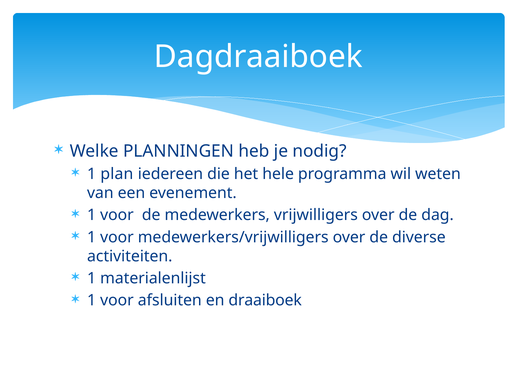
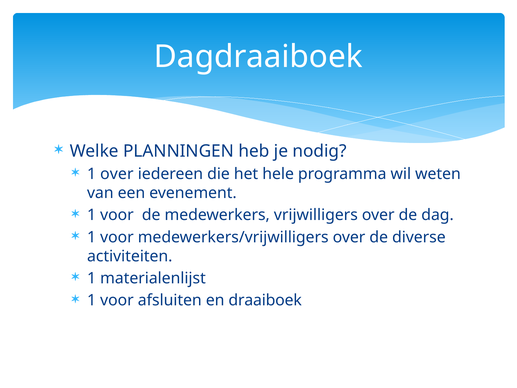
1 plan: plan -> over
